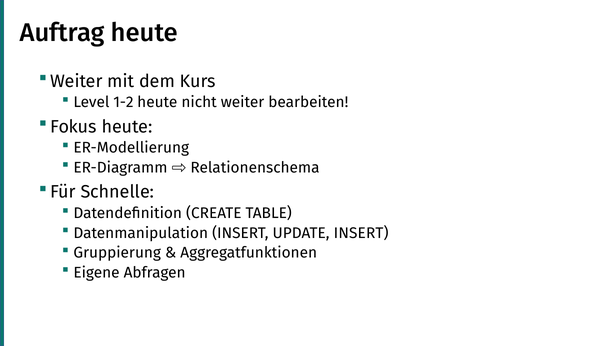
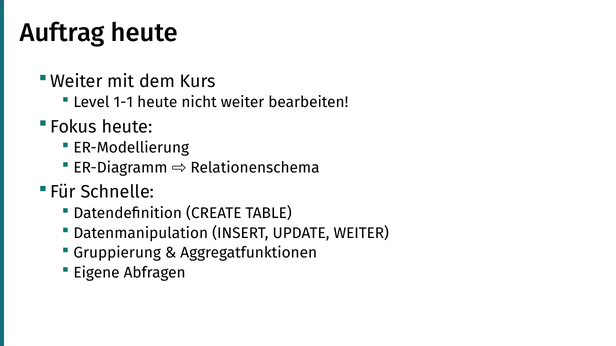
1-2: 1-2 -> 1-1
UPDATE INSERT: INSERT -> WEITER
